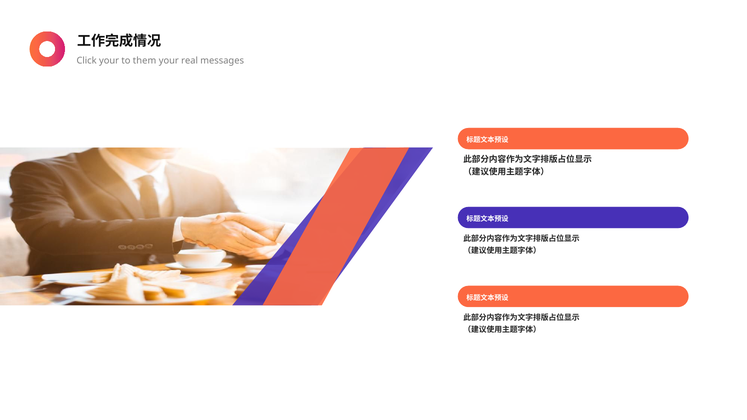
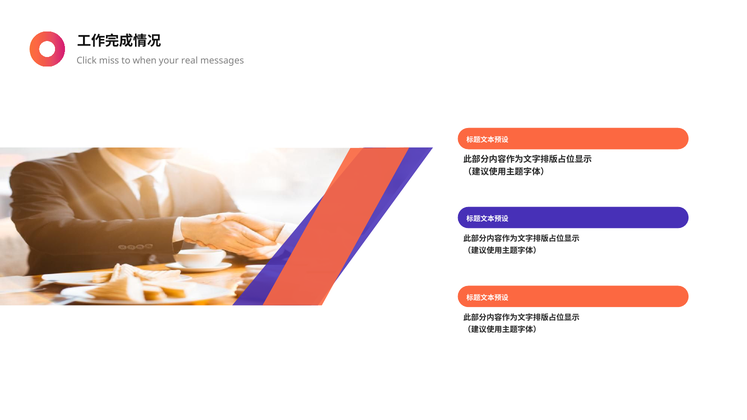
Click your: your -> miss
them: them -> when
